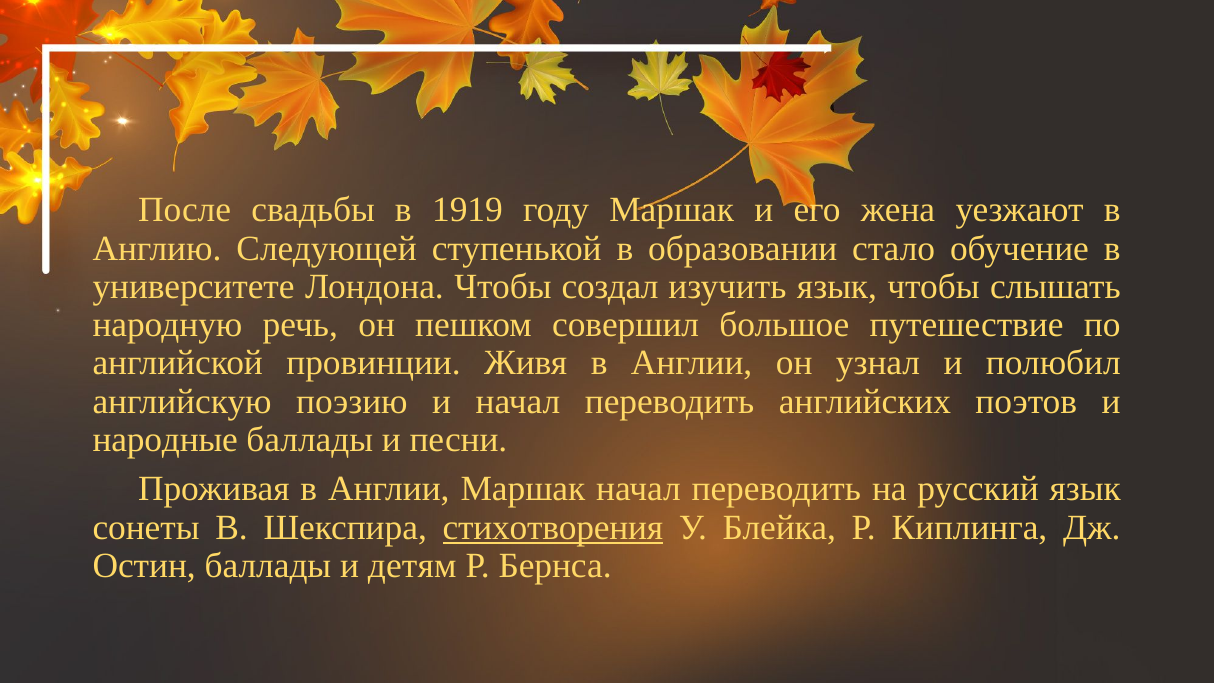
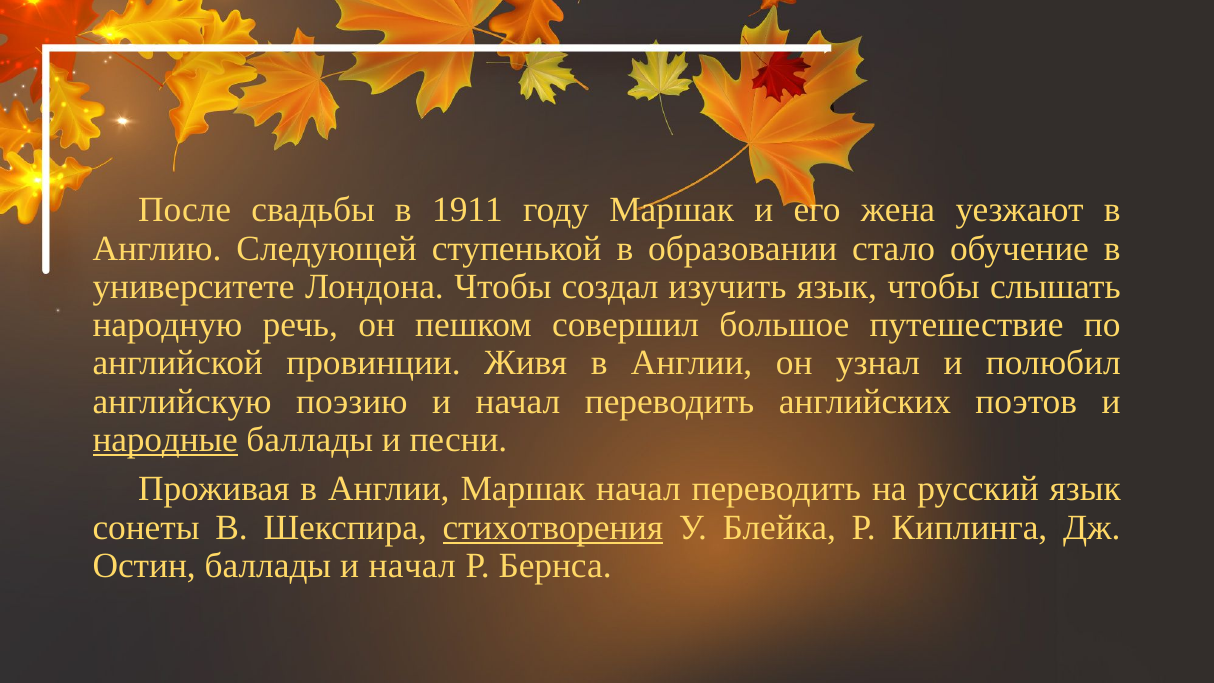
1919: 1919 -> 1911
народные underline: none -> present
баллады и детям: детям -> начал
